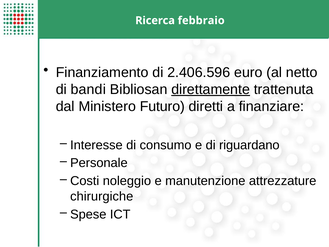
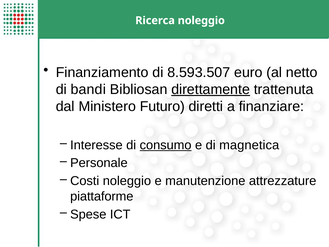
Ricerca febbraio: febbraio -> noleggio
2.406.596: 2.406.596 -> 8.593.507
consumo underline: none -> present
riguardano: riguardano -> magnetica
chirurgiche: chirurgiche -> piattaforme
